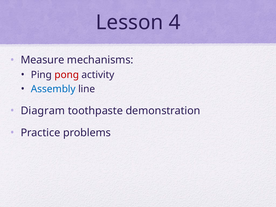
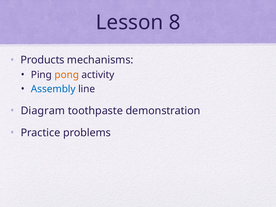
4: 4 -> 8
Measure: Measure -> Products
pong colour: red -> orange
